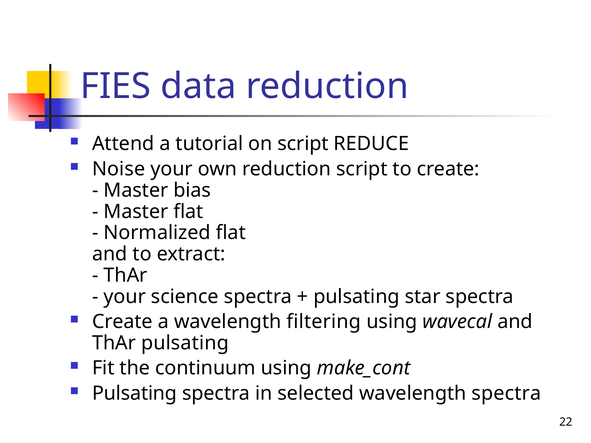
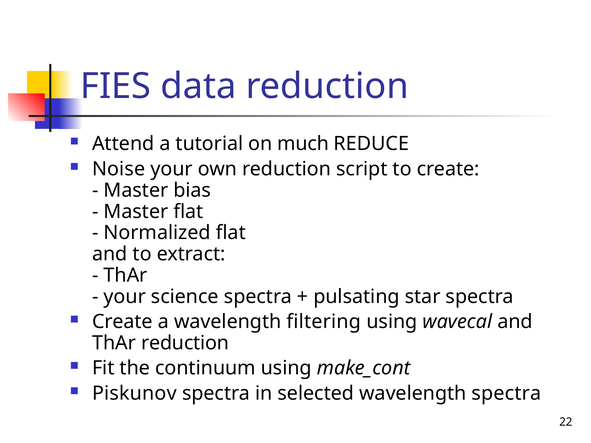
on script: script -> much
ThAr pulsating: pulsating -> reduction
Pulsating at (135, 394): Pulsating -> Piskunov
